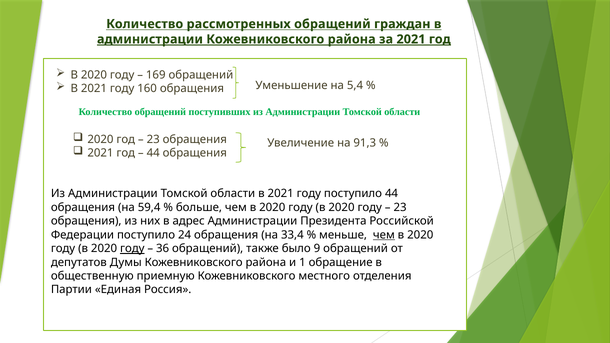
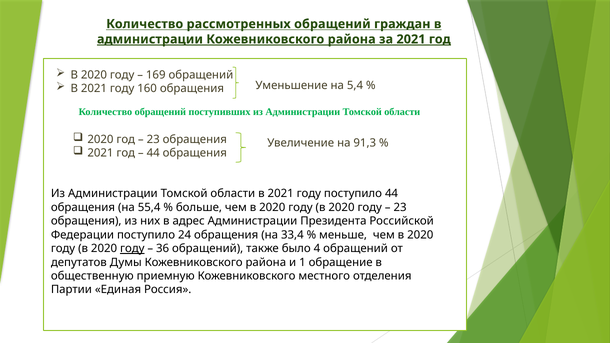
59,4: 59,4 -> 55,4
чем at (384, 235) underline: present -> none
9: 9 -> 4
